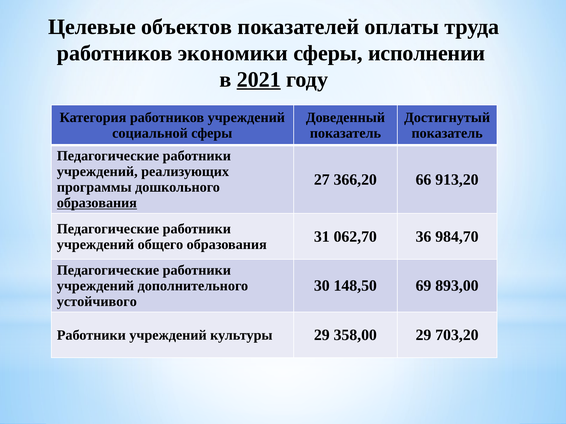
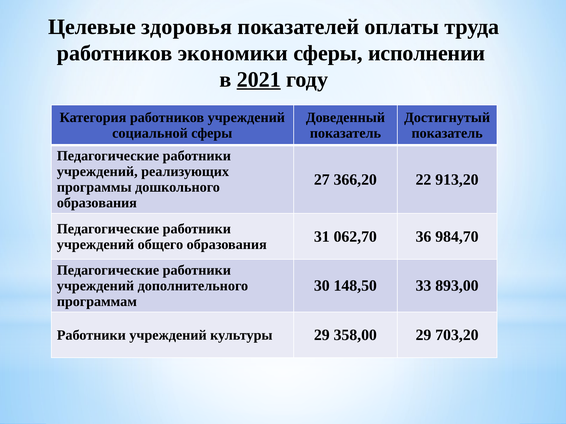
объектов: объектов -> здоровья
66: 66 -> 22
образования at (97, 203) underline: present -> none
69: 69 -> 33
устойчивого: устойчивого -> программам
